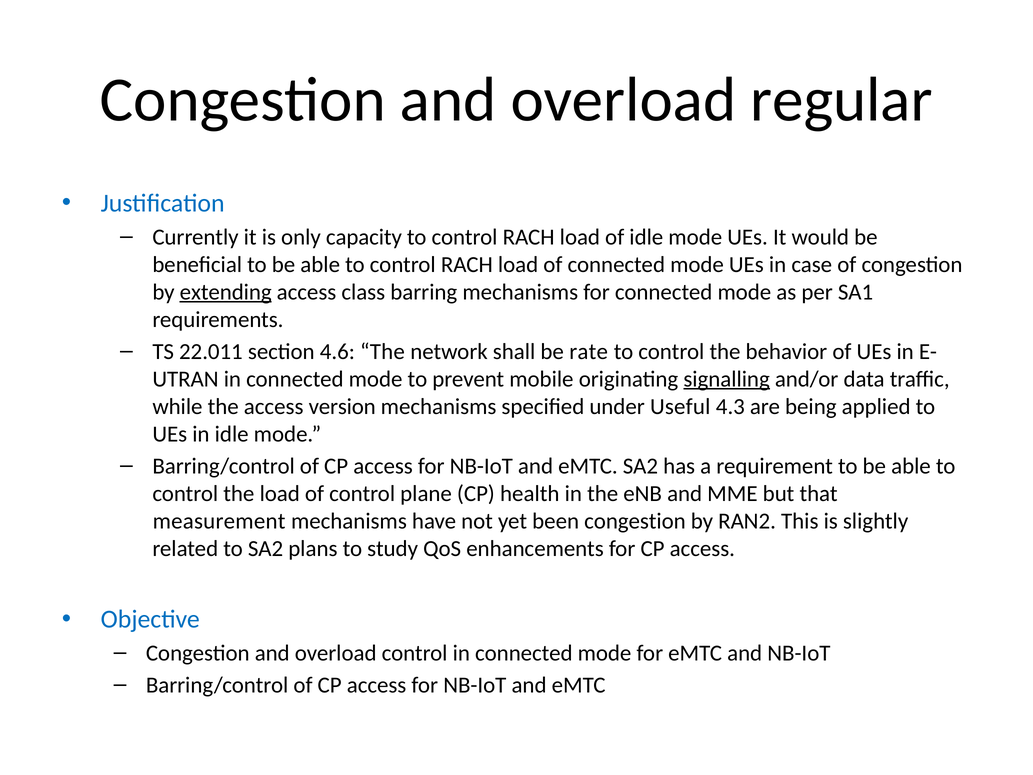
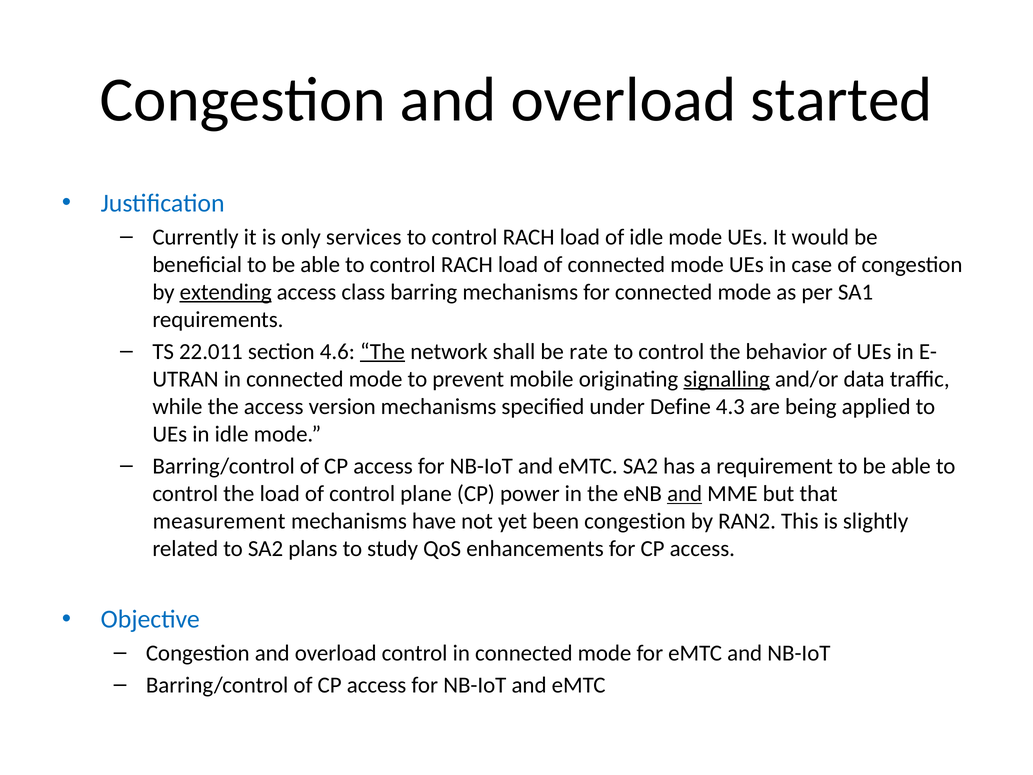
regular: regular -> started
capacity: capacity -> services
The at (382, 351) underline: none -> present
Useful: Useful -> Define
health: health -> power
and at (685, 493) underline: none -> present
